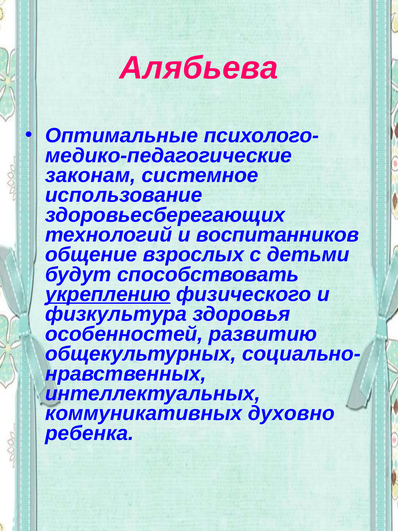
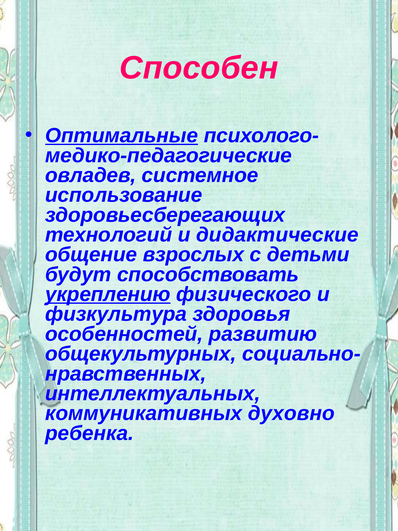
Алябьева: Алябьева -> Способен
Оптимальные underline: none -> present
законам: законам -> овладев
воспитанников: воспитанников -> дидактические
